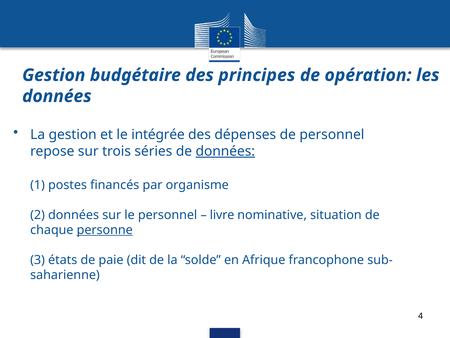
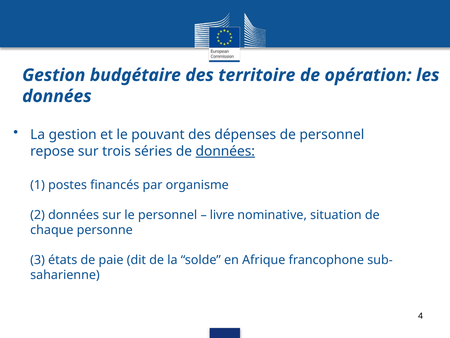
principes: principes -> territoire
intégrée: intégrée -> pouvant
personne underline: present -> none
